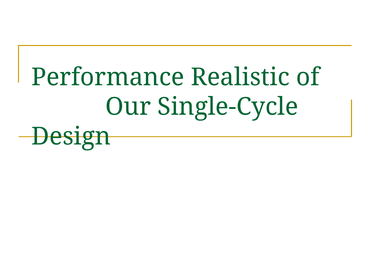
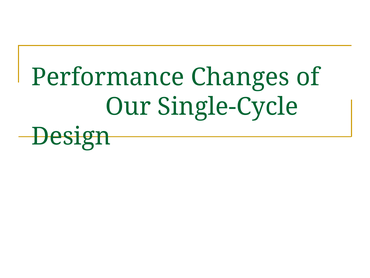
Realistic: Realistic -> Changes
